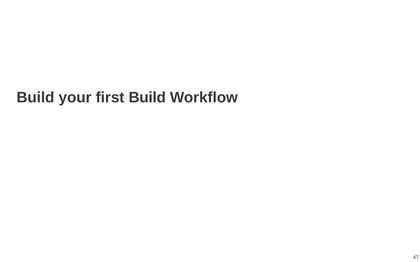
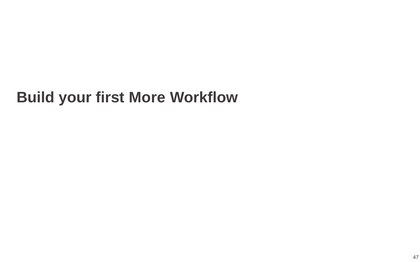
first Build: Build -> More
